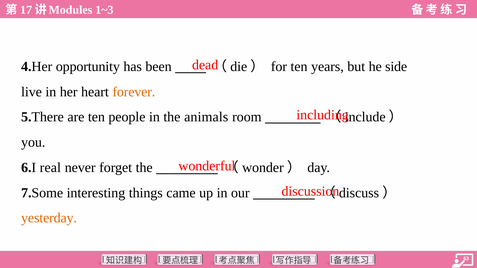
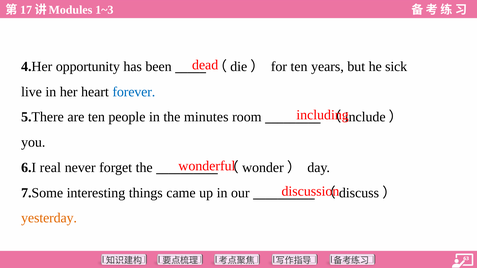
side: side -> sick
forever colour: orange -> blue
animals: animals -> minutes
